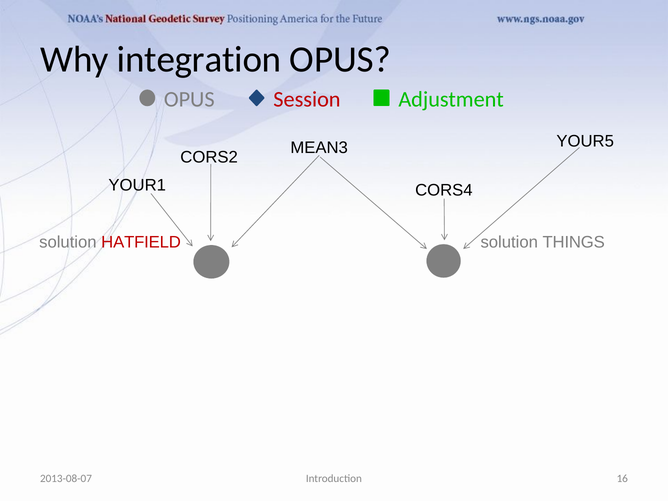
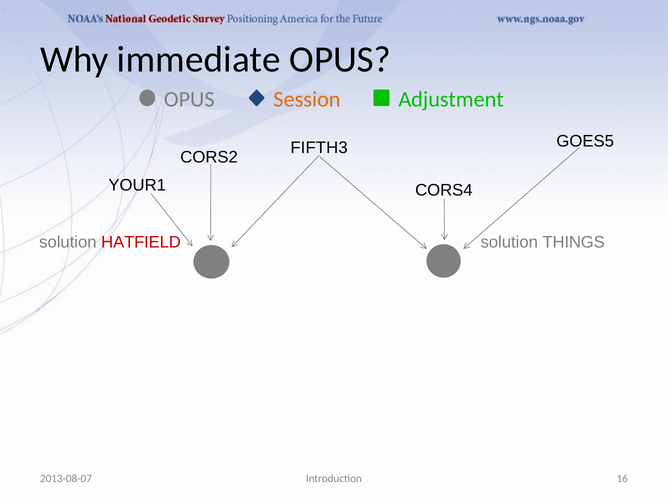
integration: integration -> immediate
Session colour: red -> orange
YOUR5: YOUR5 -> GOES5
MEAN3: MEAN3 -> FIFTH3
